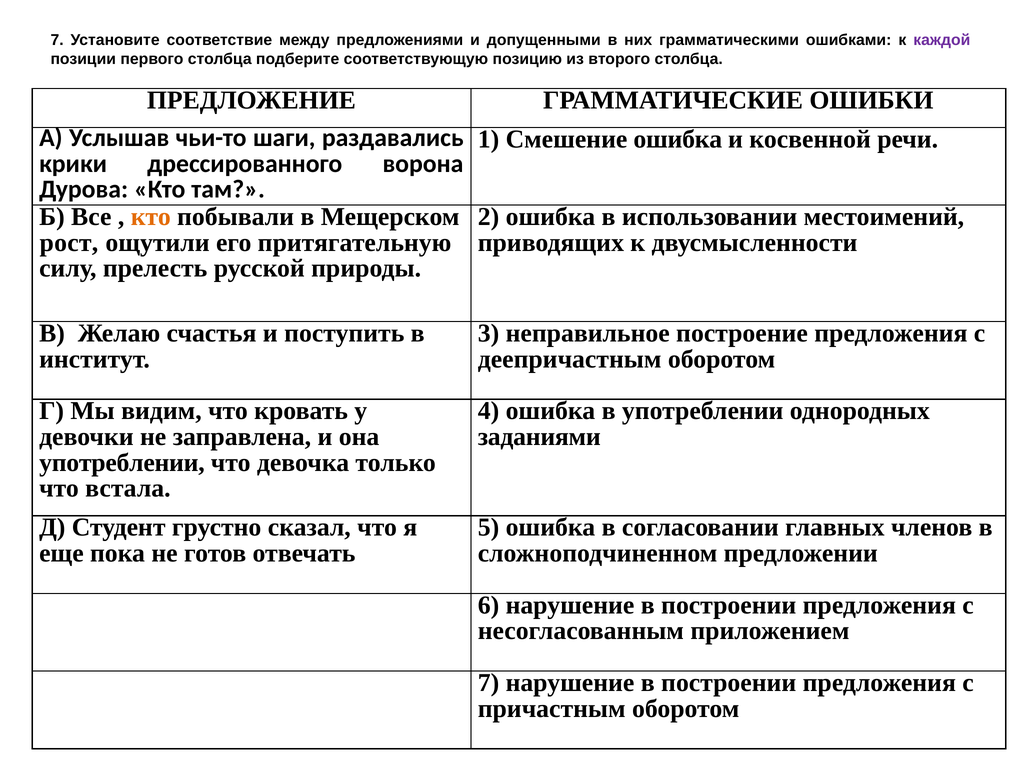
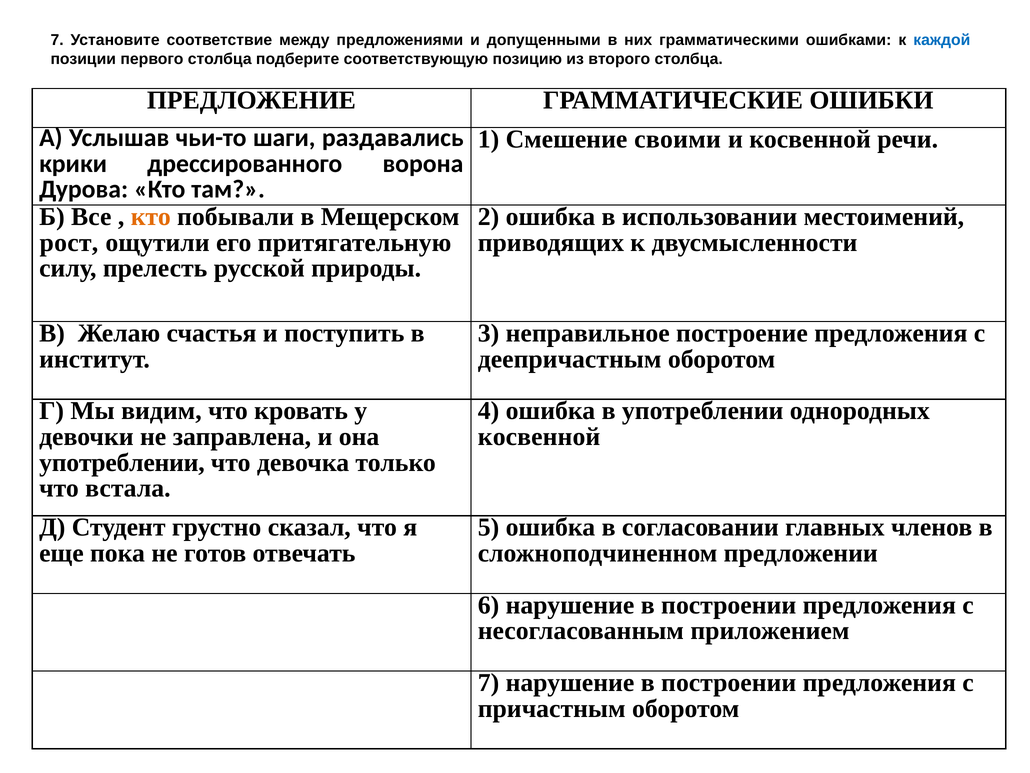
каждой colour: purple -> blue
Смешение ошибка: ошибка -> своими
заданиями at (539, 436): заданиями -> косвенной
